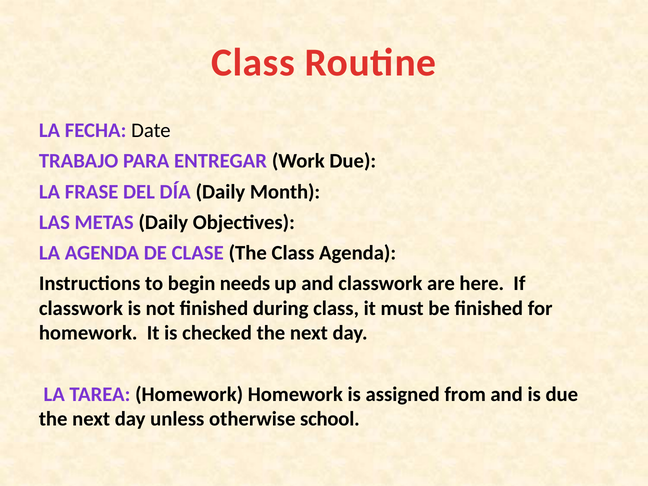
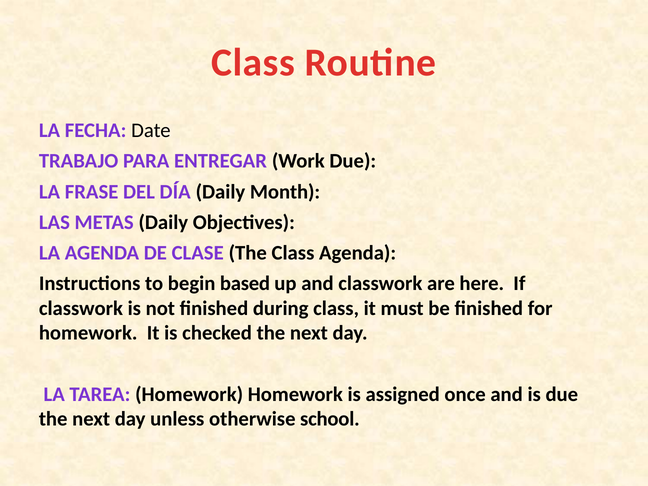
needs: needs -> based
from: from -> once
